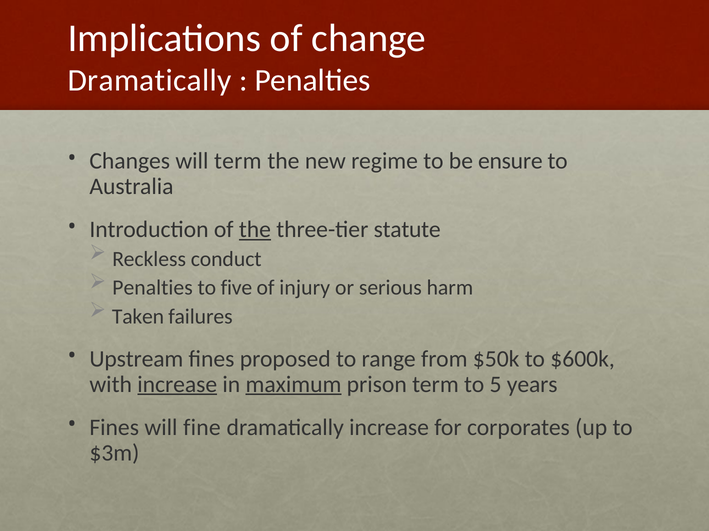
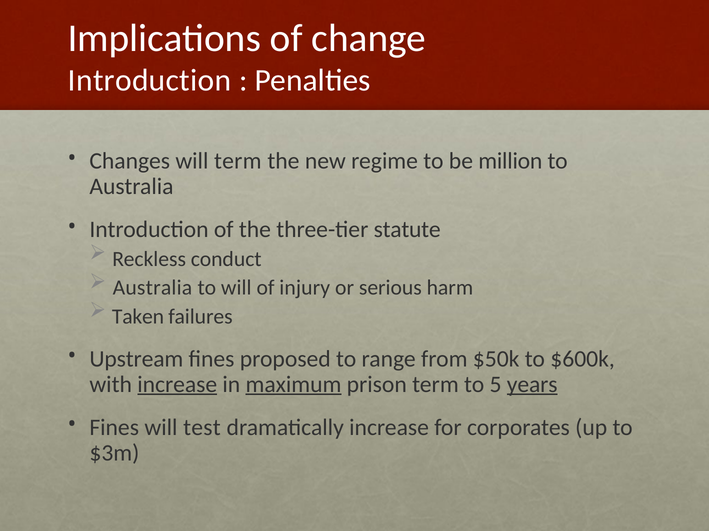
Dramatically at (150, 80): Dramatically -> Introduction
ensure: ensure -> million
the at (255, 230) underline: present -> none
Penalties at (153, 288): Penalties -> Australia
to five: five -> will
years underline: none -> present
fine: fine -> test
